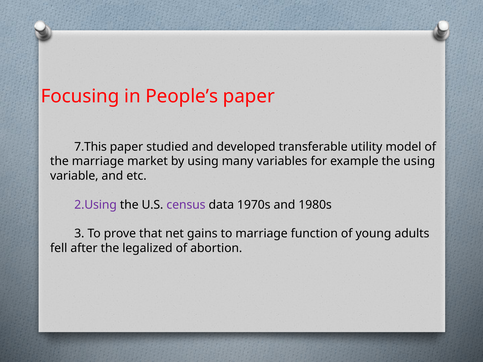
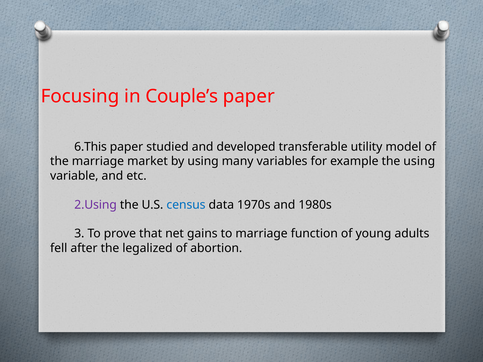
People’s: People’s -> Couple’s
7.This: 7.This -> 6.This
census colour: purple -> blue
